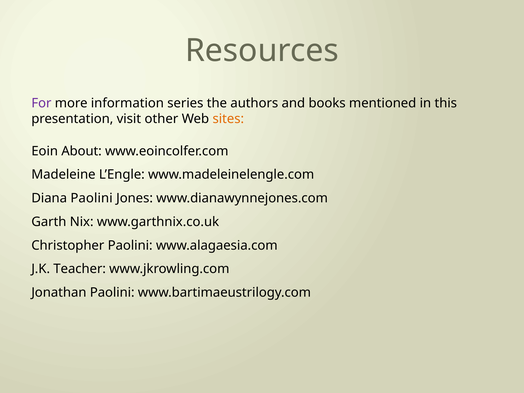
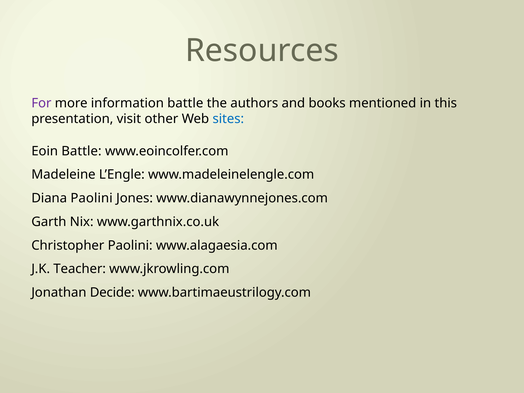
information series: series -> battle
sites colour: orange -> blue
Eoin About: About -> Battle
Jonathan Paolini: Paolini -> Decide
